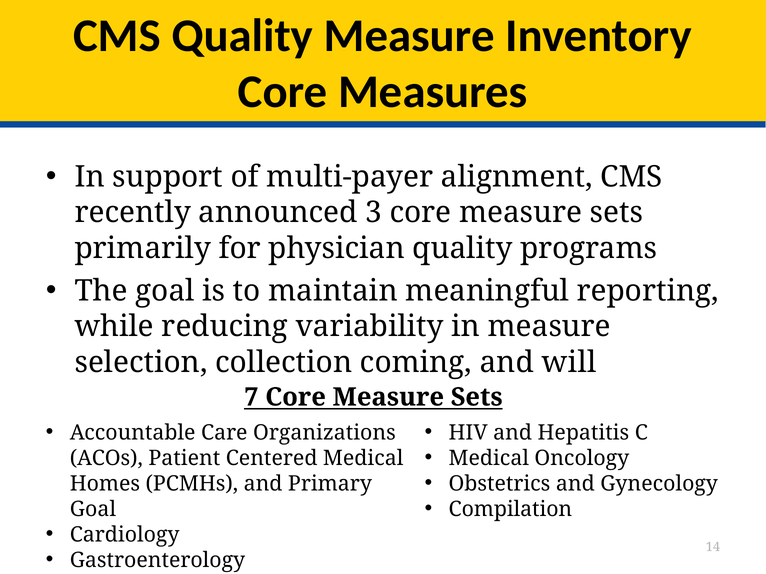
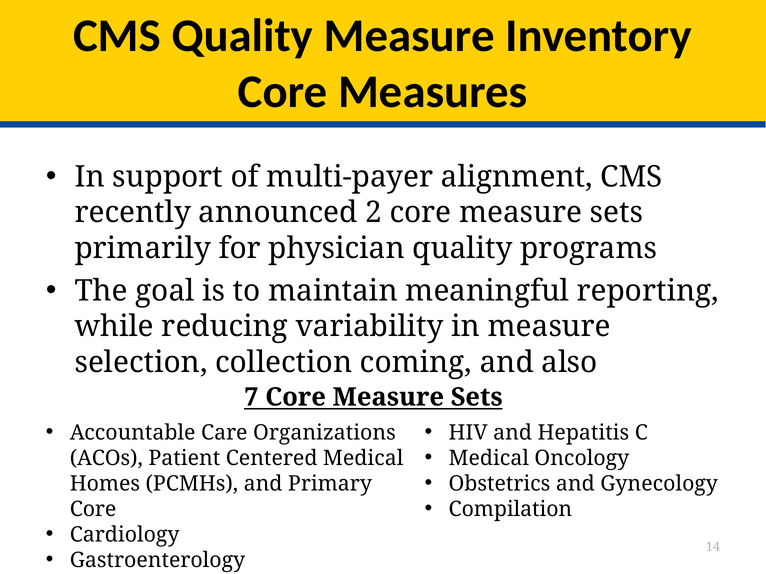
3: 3 -> 2
will: will -> also
Goal at (93, 510): Goal -> Core
